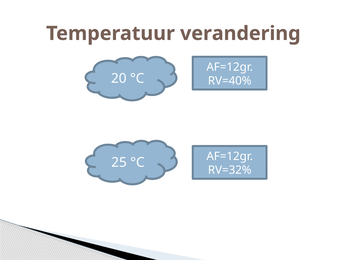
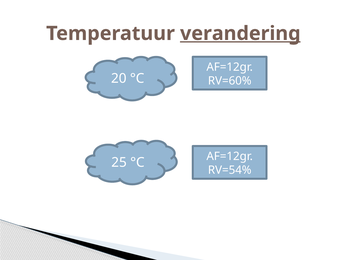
verandering underline: none -> present
RV=40%: RV=40% -> RV=60%
RV=32%: RV=32% -> RV=54%
